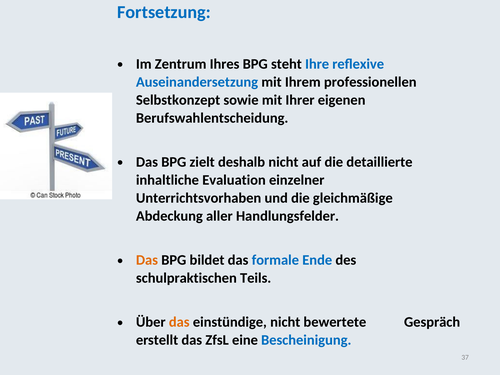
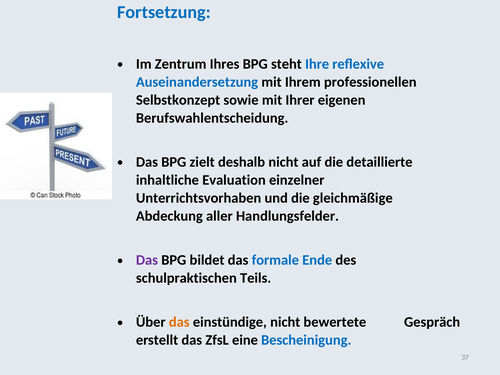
Das at (147, 260) colour: orange -> purple
